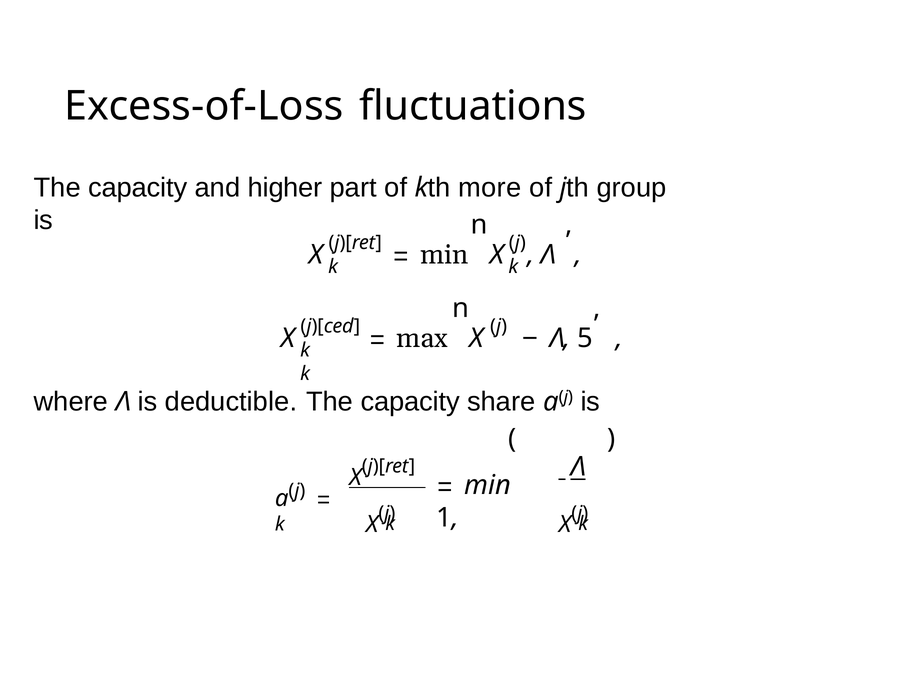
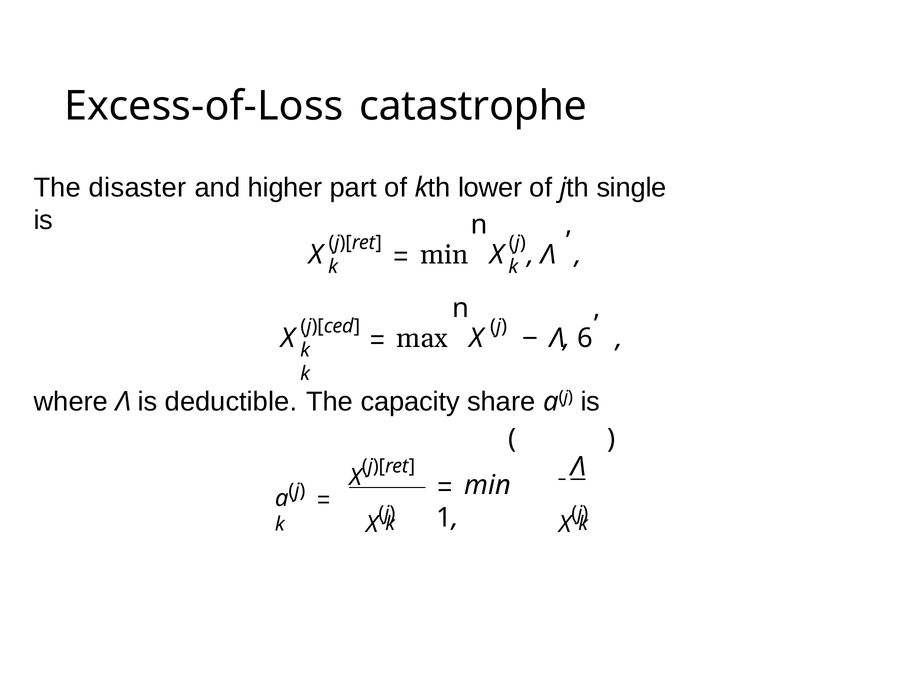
fluctuations: fluctuations -> catastrophe
capacity at (138, 188): capacity -> disaster
more: more -> lower
group: group -> single
5: 5 -> 6
